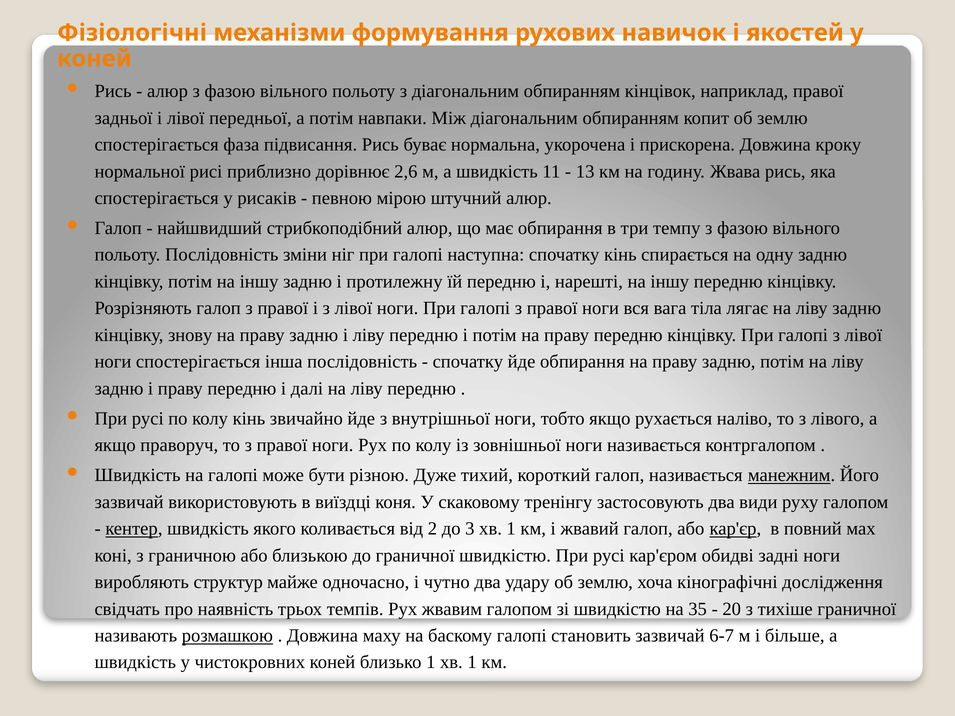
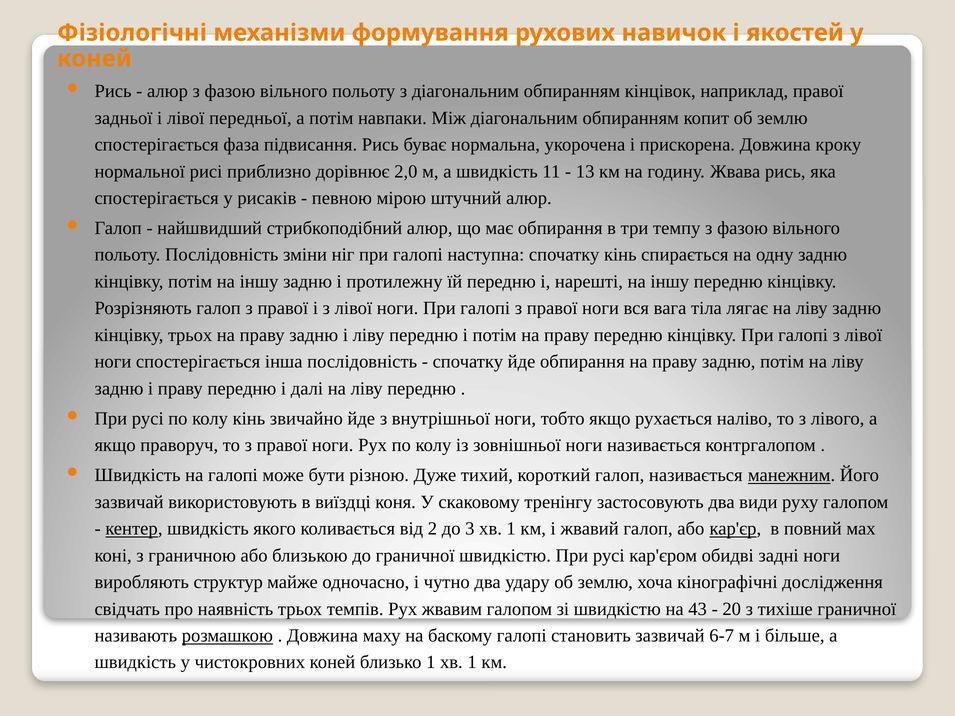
2,6: 2,6 -> 2,0
кінцівку знову: знову -> трьох
35: 35 -> 43
